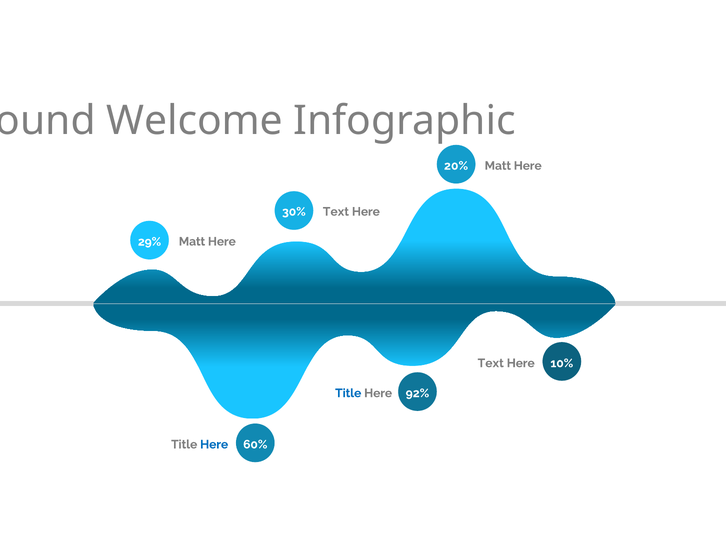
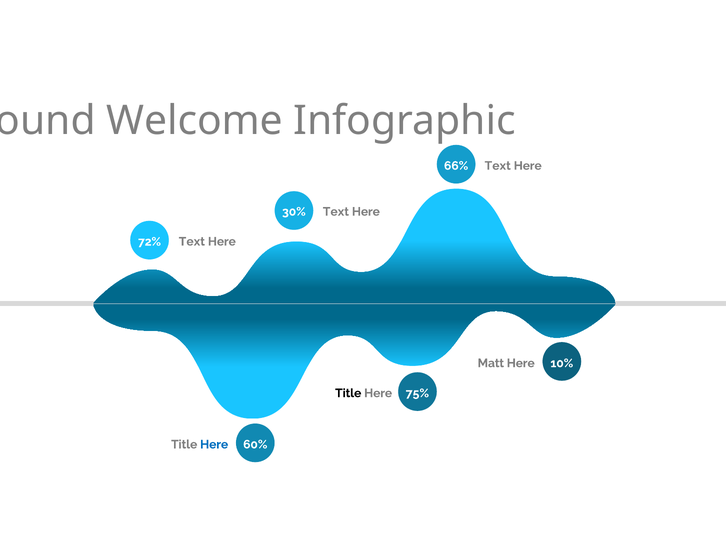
20%: 20% -> 66%
Matt at (498, 166): Matt -> Text
Matt at (192, 241): Matt -> Text
29%: 29% -> 72%
Text at (491, 363): Text -> Matt
Title at (348, 393) colour: blue -> black
92%: 92% -> 75%
